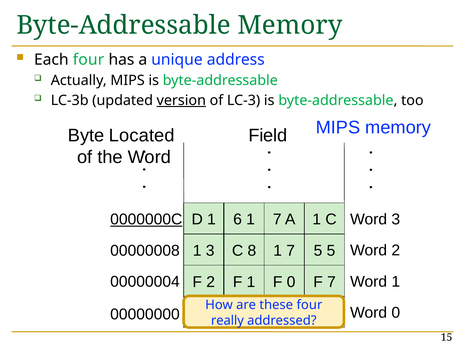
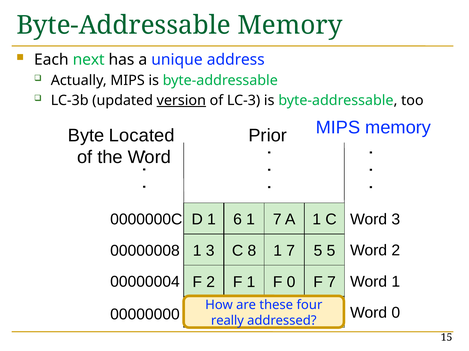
Each four: four -> next
Field: Field -> Prior
0000000C underline: present -> none
